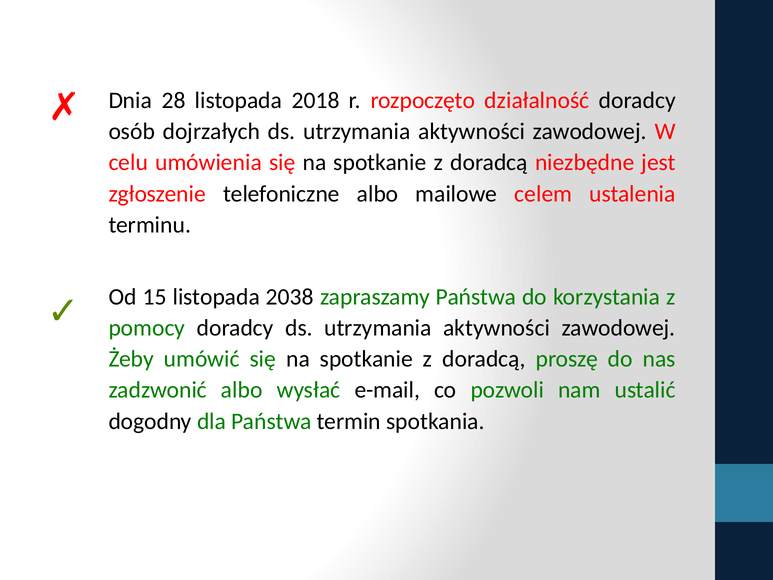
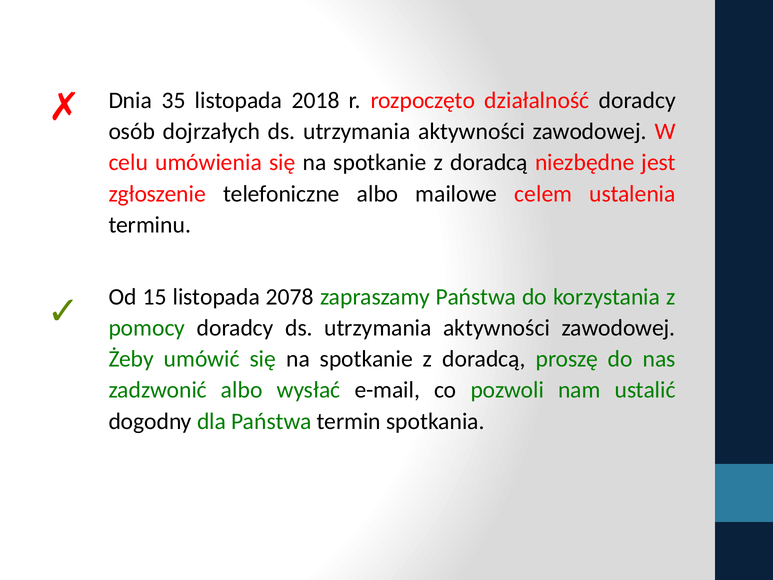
28: 28 -> 35
2038: 2038 -> 2078
